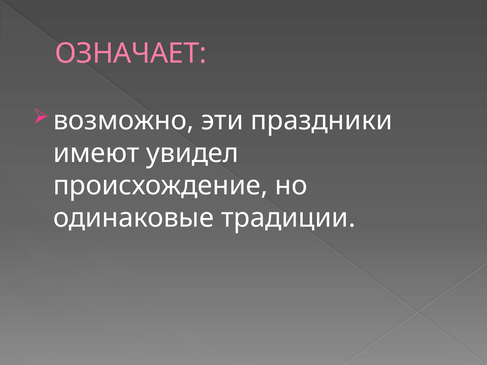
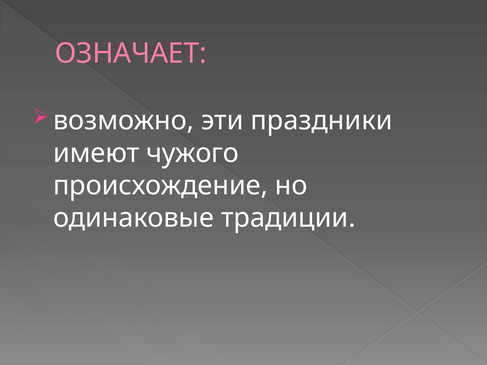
увидел: увидел -> чужого
